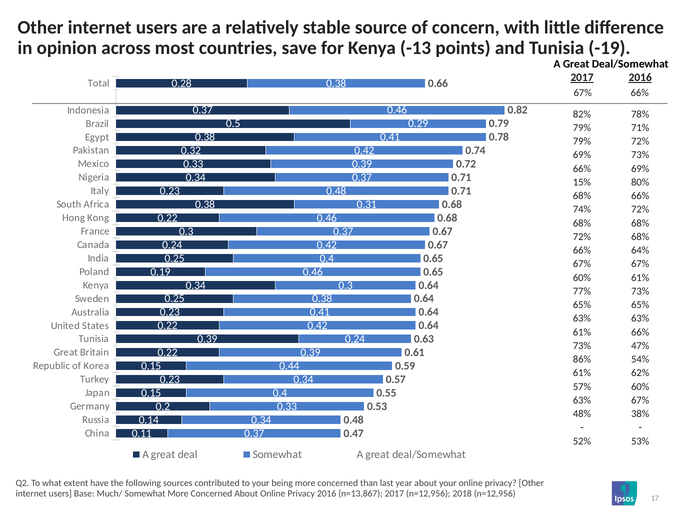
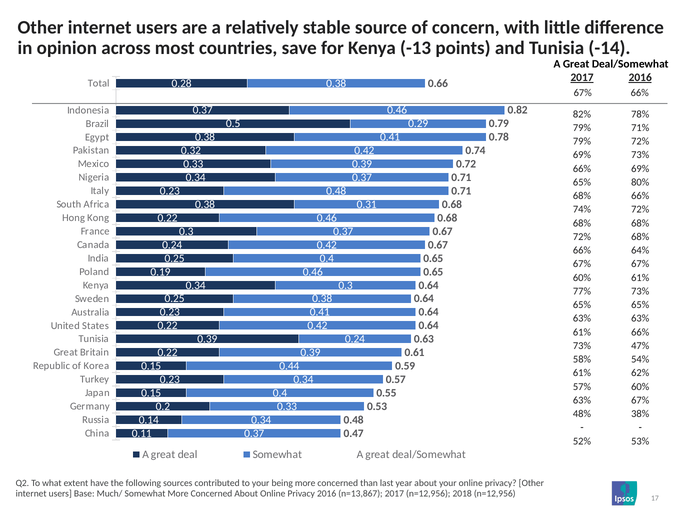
-19: -19 -> -14
15% at (582, 182): 15% -> 65%
86%: 86% -> 58%
